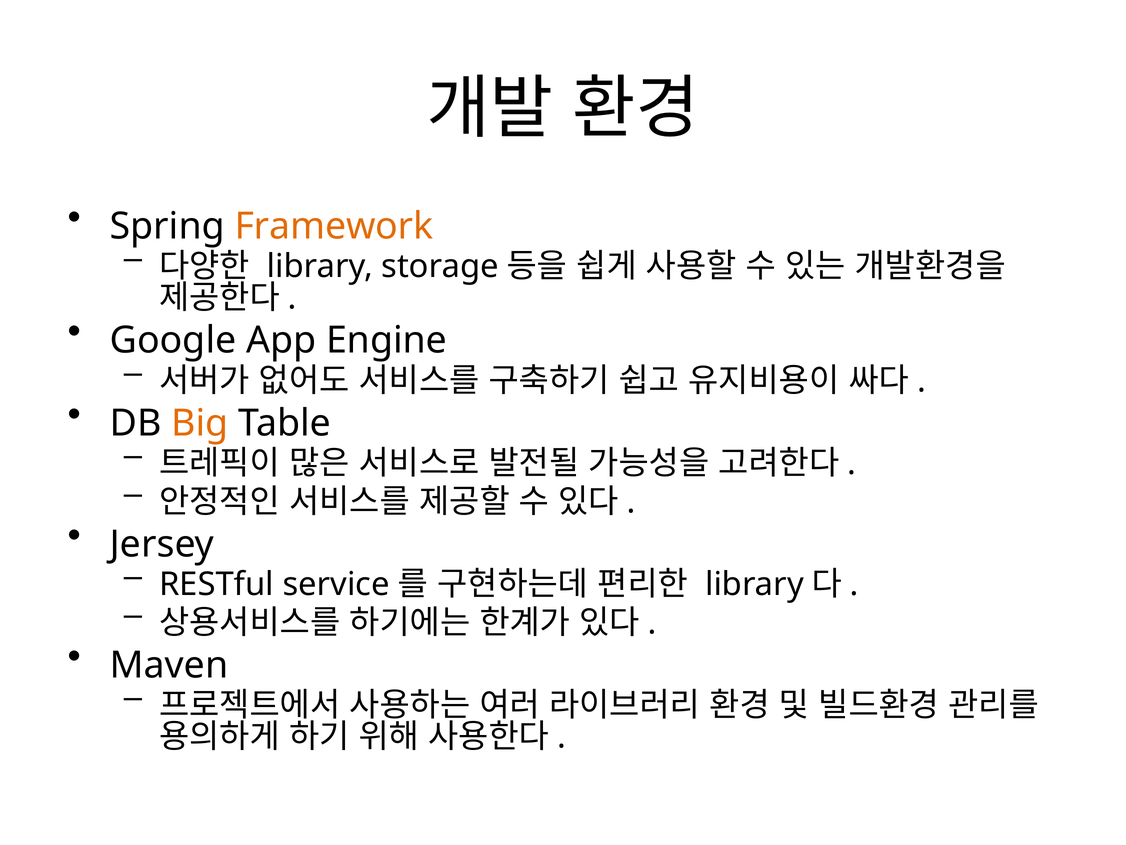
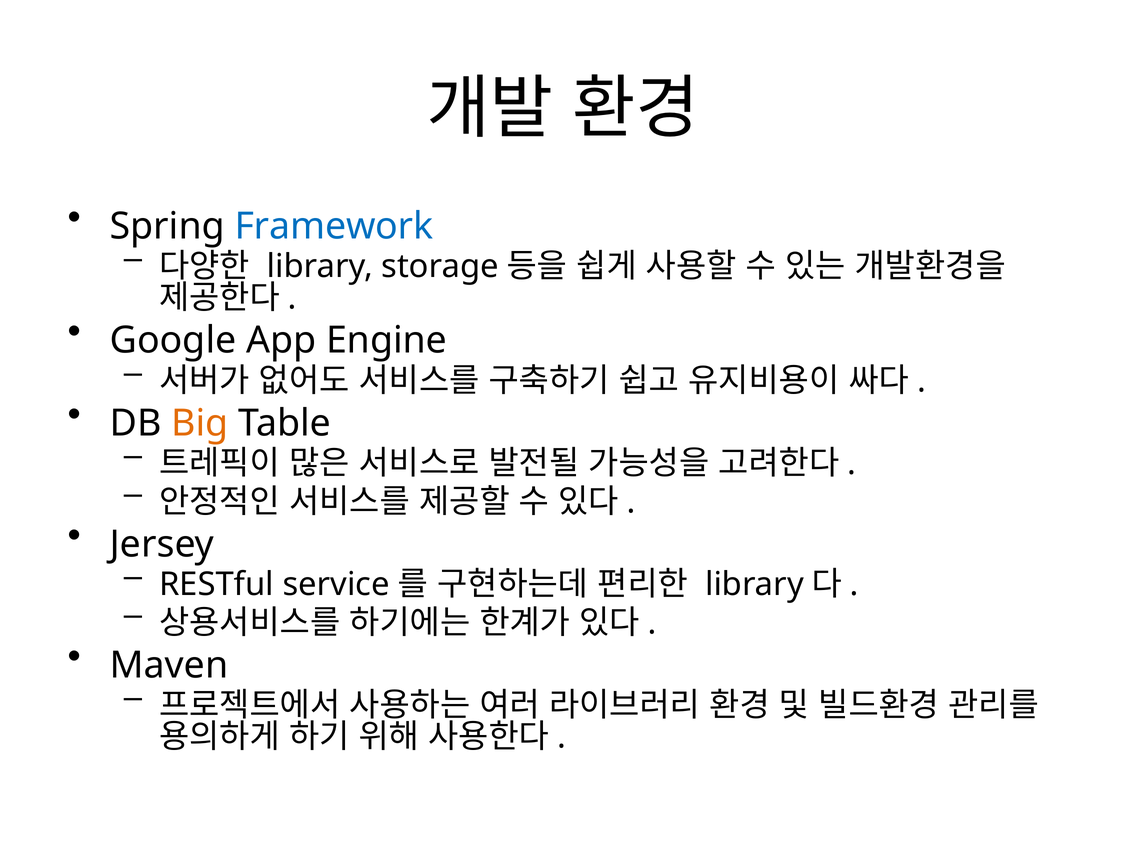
Framework colour: orange -> blue
